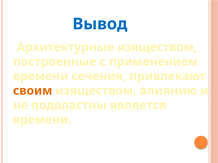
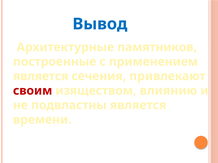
Архитектурные изяществом: изяществом -> памятников
времени at (41, 76): времени -> является
своим colour: orange -> red
